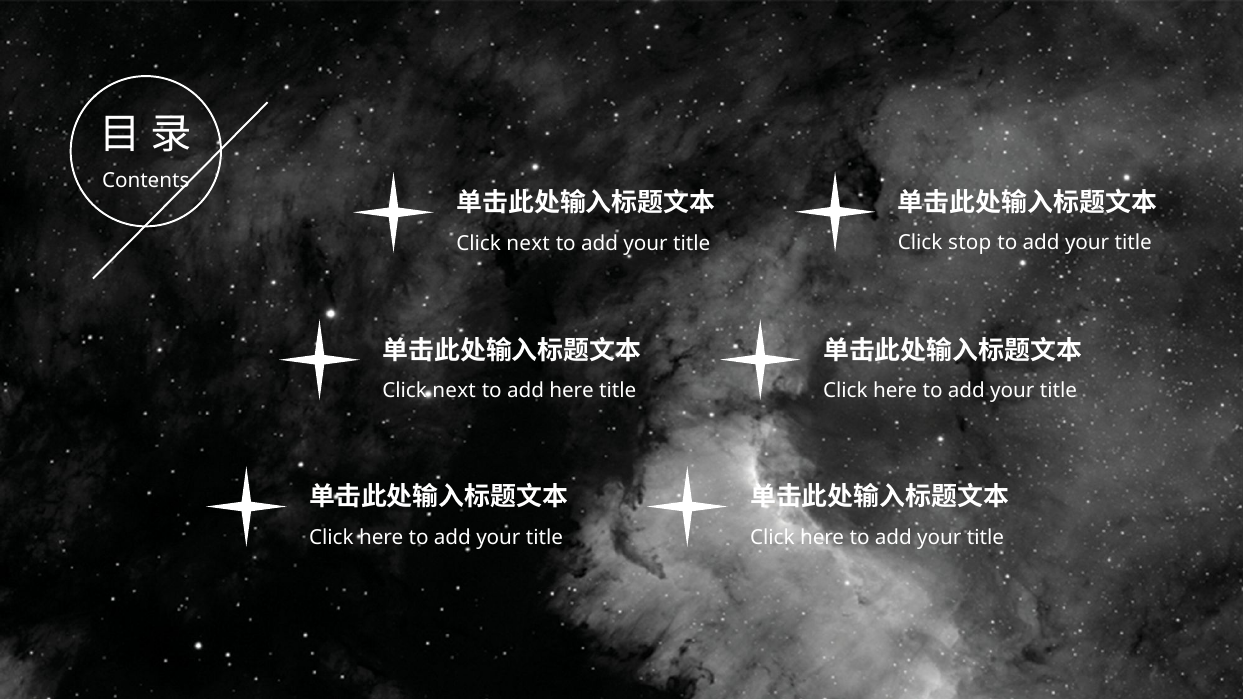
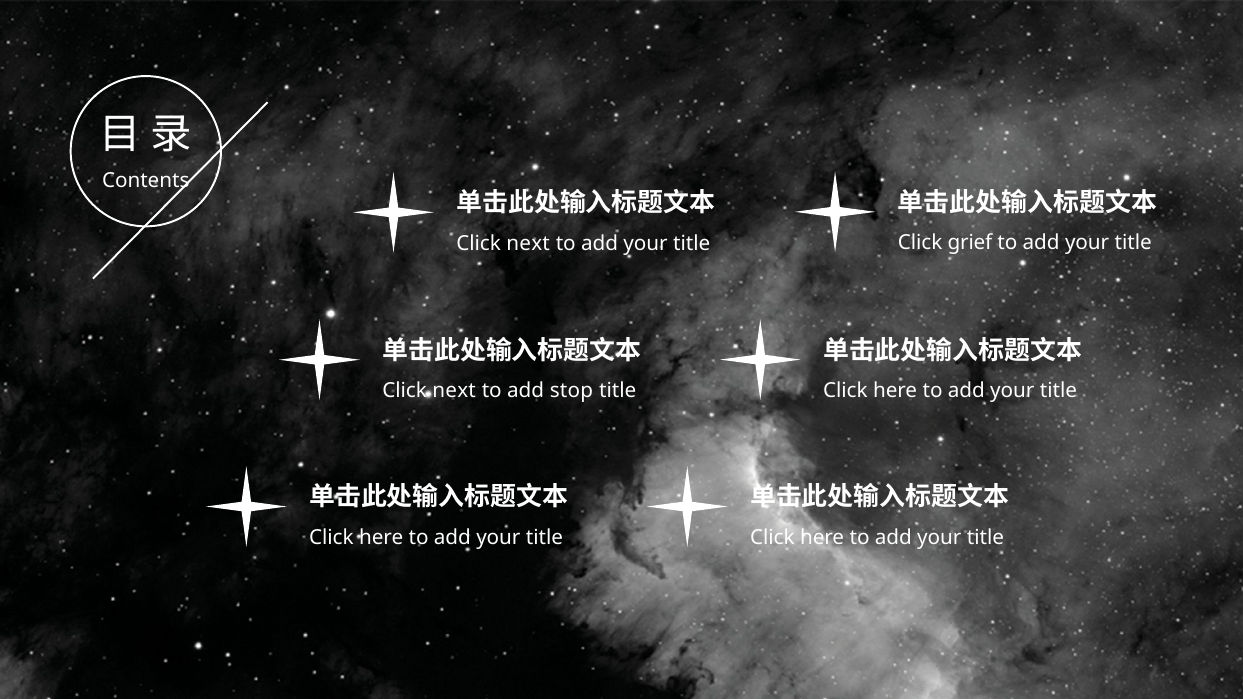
stop: stop -> grief
add here: here -> stop
